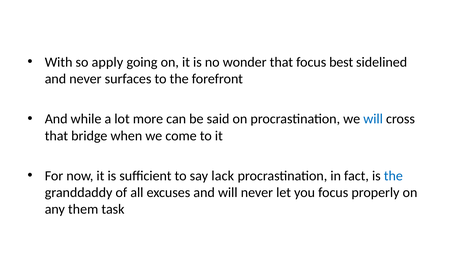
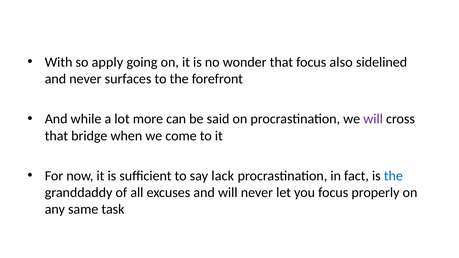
best: best -> also
will at (373, 119) colour: blue -> purple
them: them -> same
